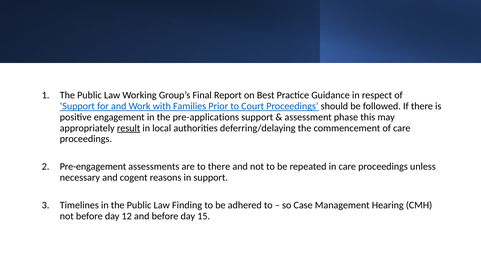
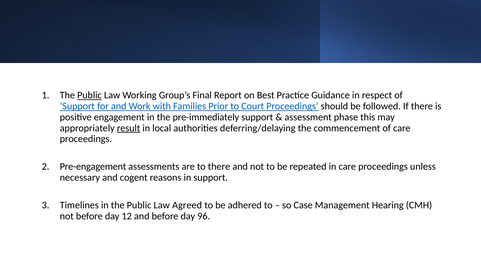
Public at (89, 95) underline: none -> present
pre-applications: pre-applications -> pre-immediately
Finding: Finding -> Agreed
15: 15 -> 96
